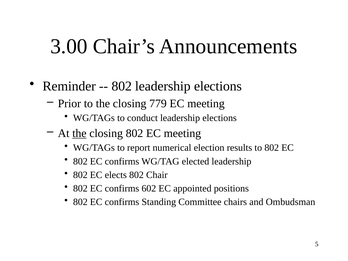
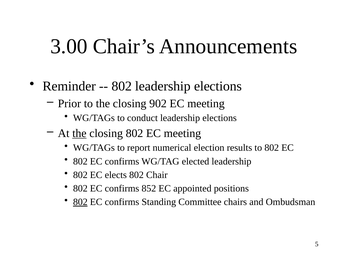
779: 779 -> 902
602: 602 -> 852
802 at (80, 202) underline: none -> present
